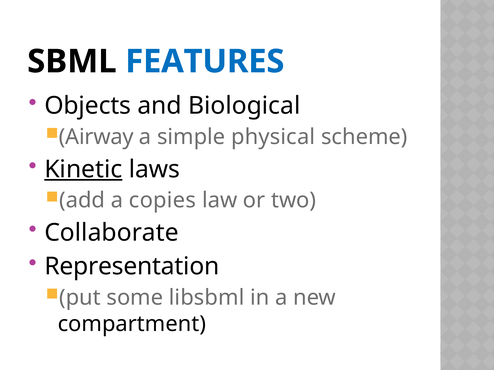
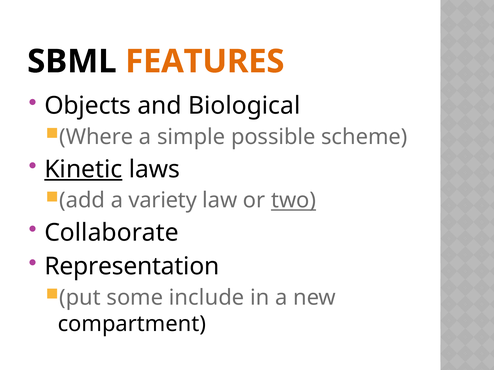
FEATURES colour: blue -> orange
Airway: Airway -> Where
physical: physical -> possible
copies: copies -> variety
two underline: none -> present
libsbml: libsbml -> include
